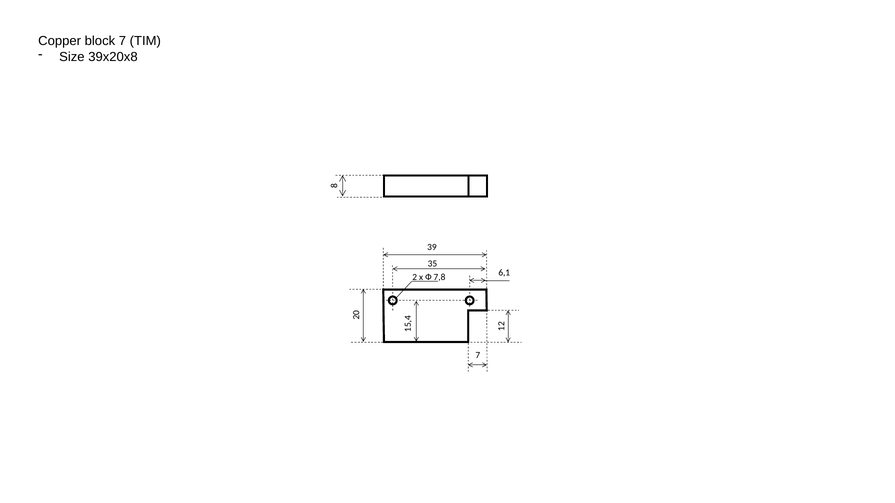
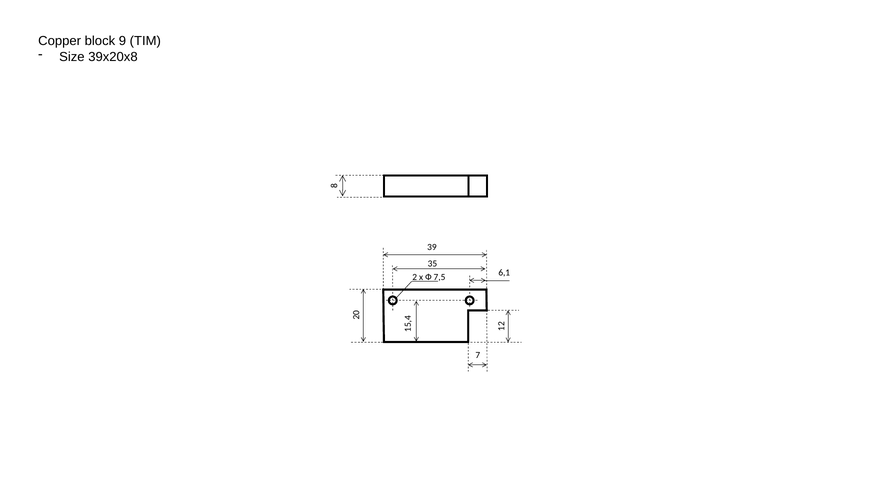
block 7: 7 -> 9
7,8: 7,8 -> 7,5
